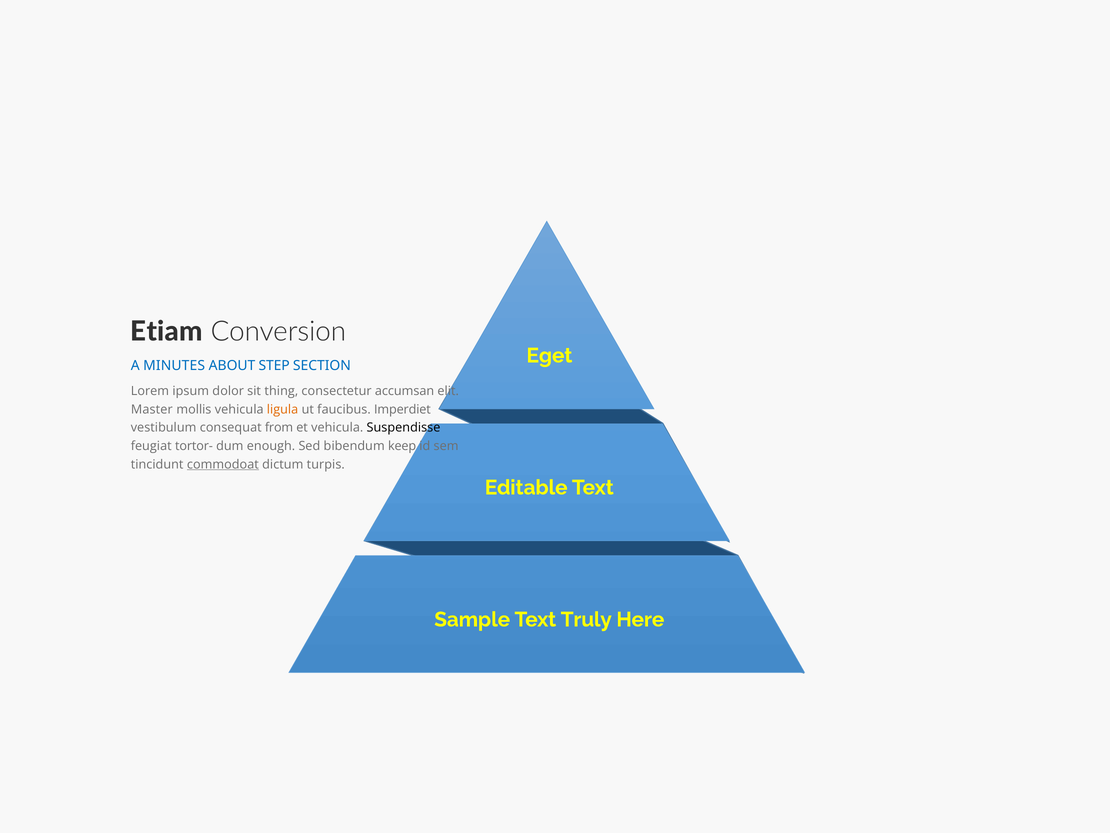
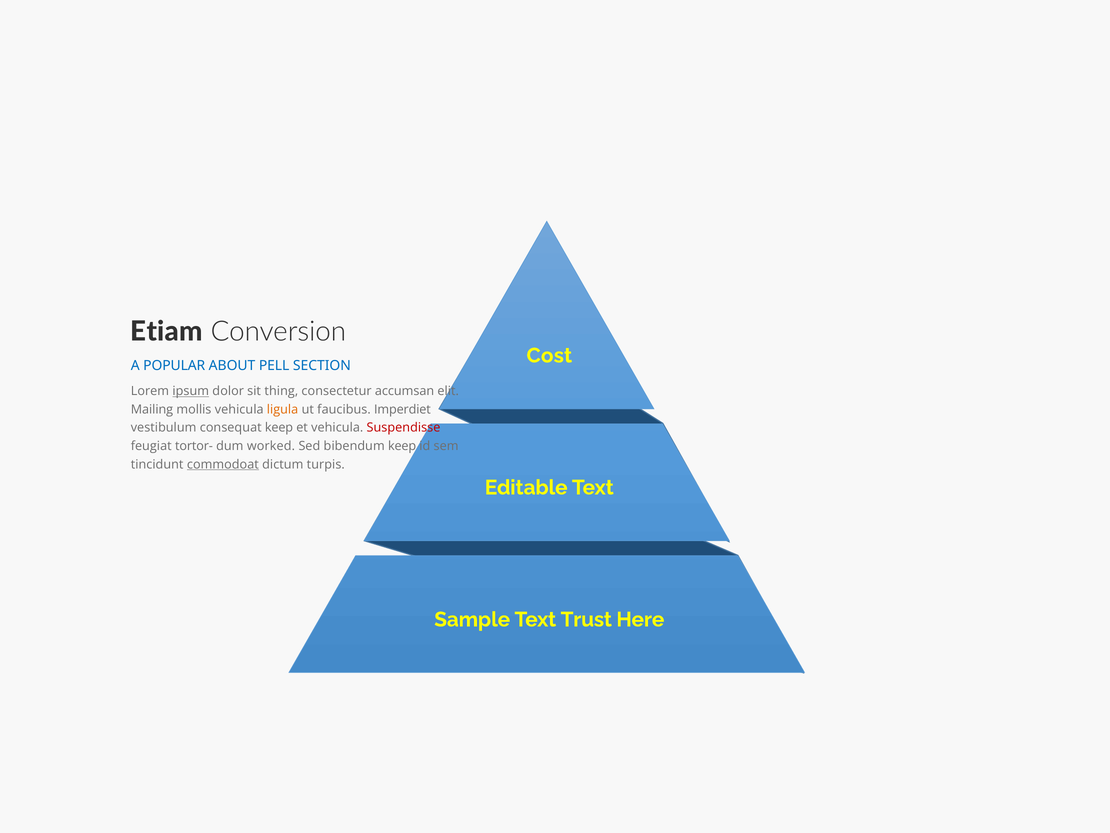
Eget: Eget -> Cost
MINUTES: MINUTES -> POPULAR
STEP: STEP -> PELL
ipsum underline: none -> present
Master: Master -> Mailing
consequat from: from -> keep
Suspendisse colour: black -> red
enough: enough -> worked
Truly: Truly -> Trust
